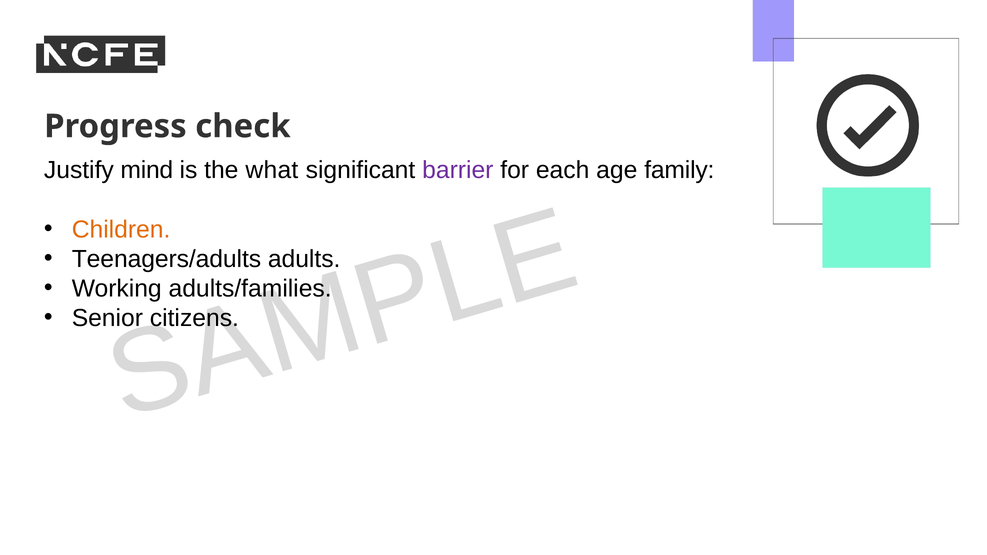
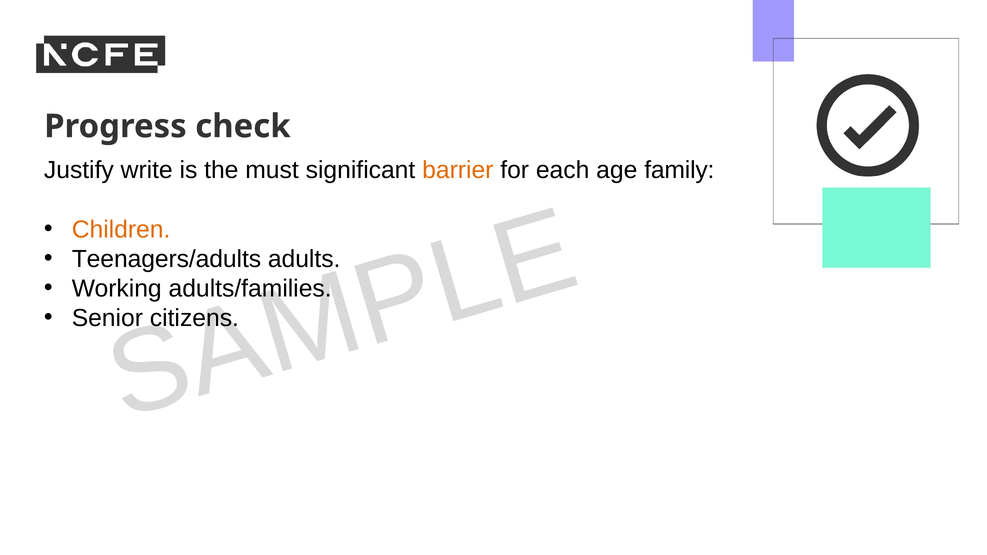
mind: mind -> write
what: what -> must
barrier colour: purple -> orange
